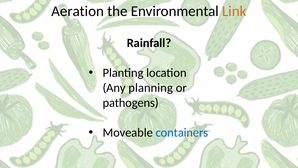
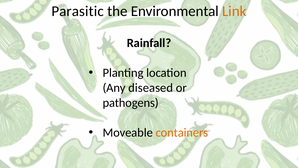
Aeration: Aeration -> Parasitic
planning: planning -> diseased
containers colour: blue -> orange
